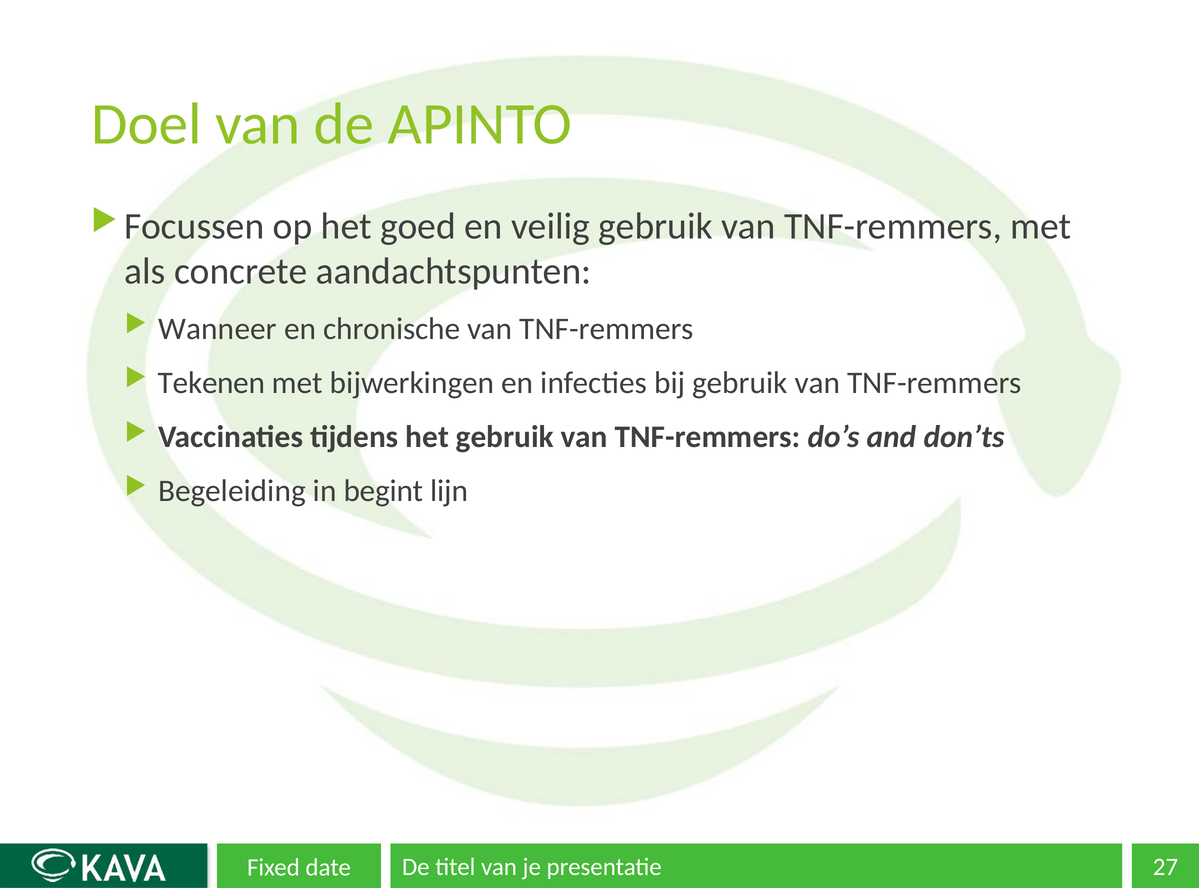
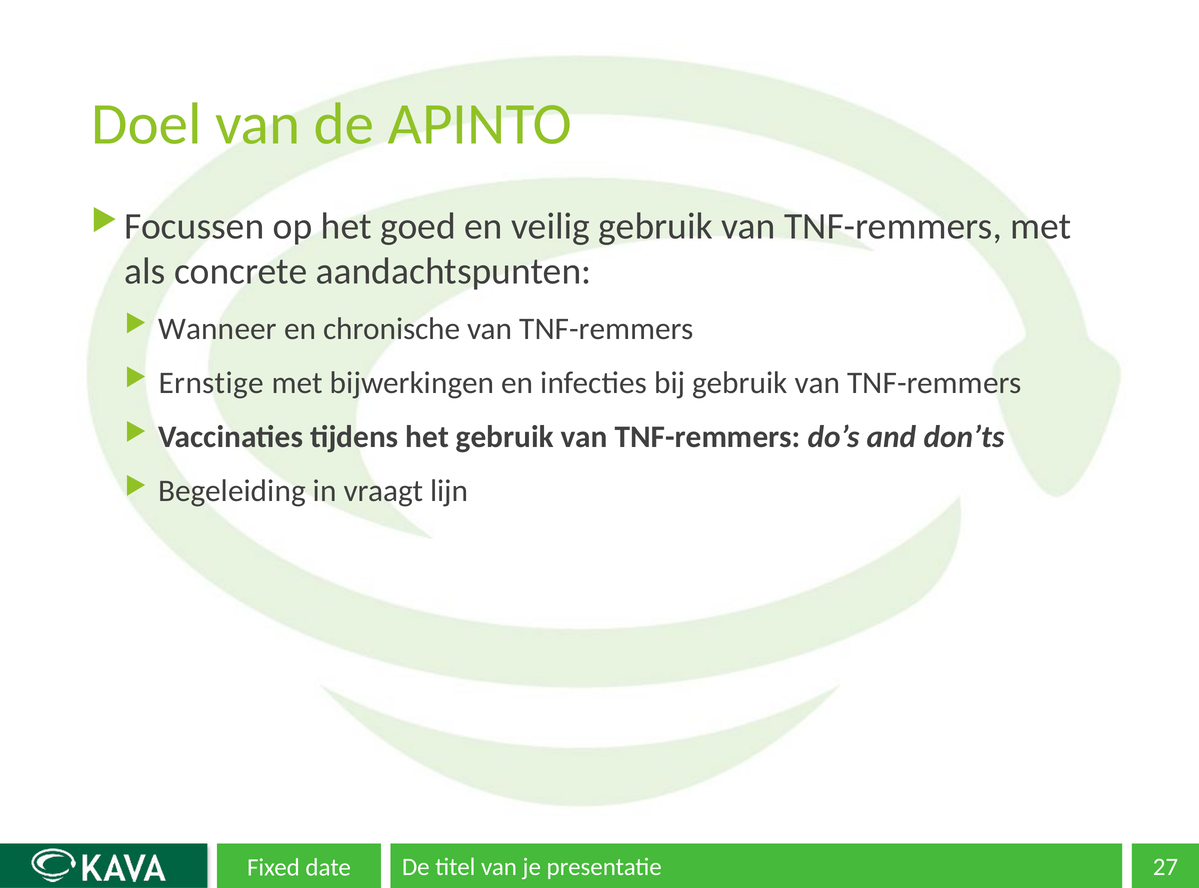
Tekenen: Tekenen -> Ernstige
begint: begint -> vraagt
